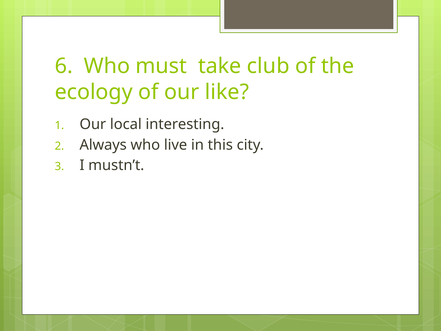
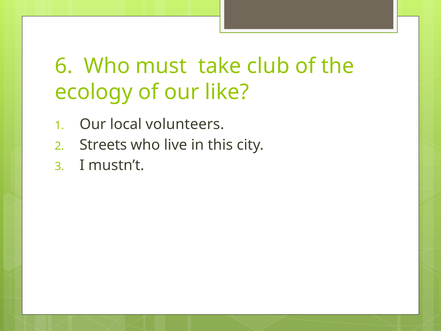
interesting: interesting -> volunteers
Always: Always -> Streets
